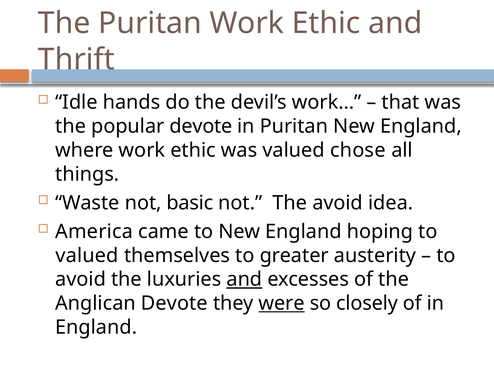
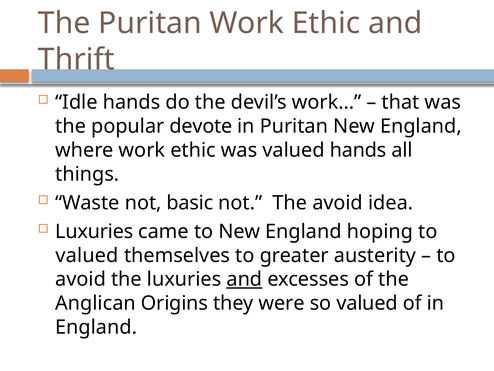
valued chose: chose -> hands
America at (94, 231): America -> Luxuries
Anglican Devote: Devote -> Origins
were underline: present -> none
so closely: closely -> valued
